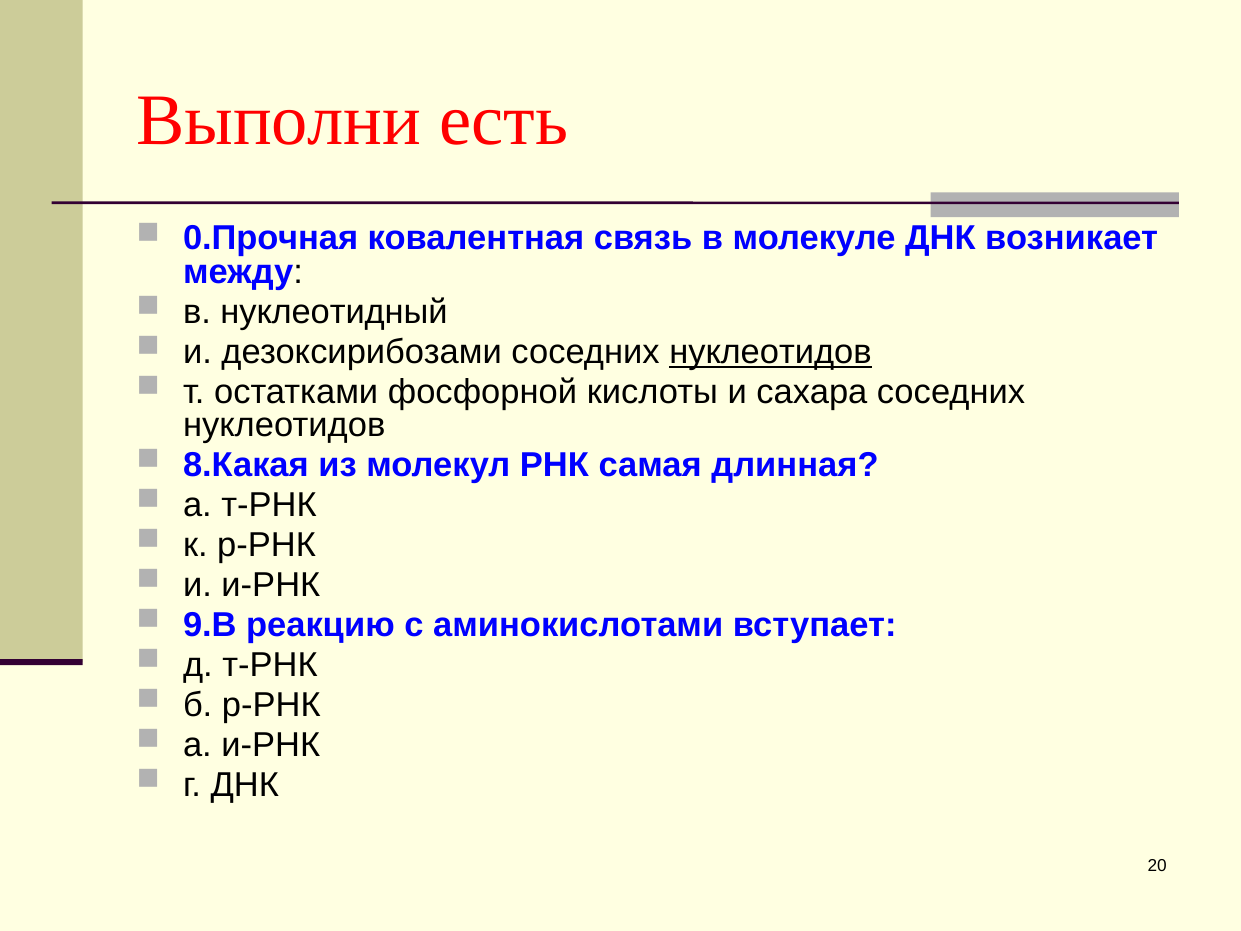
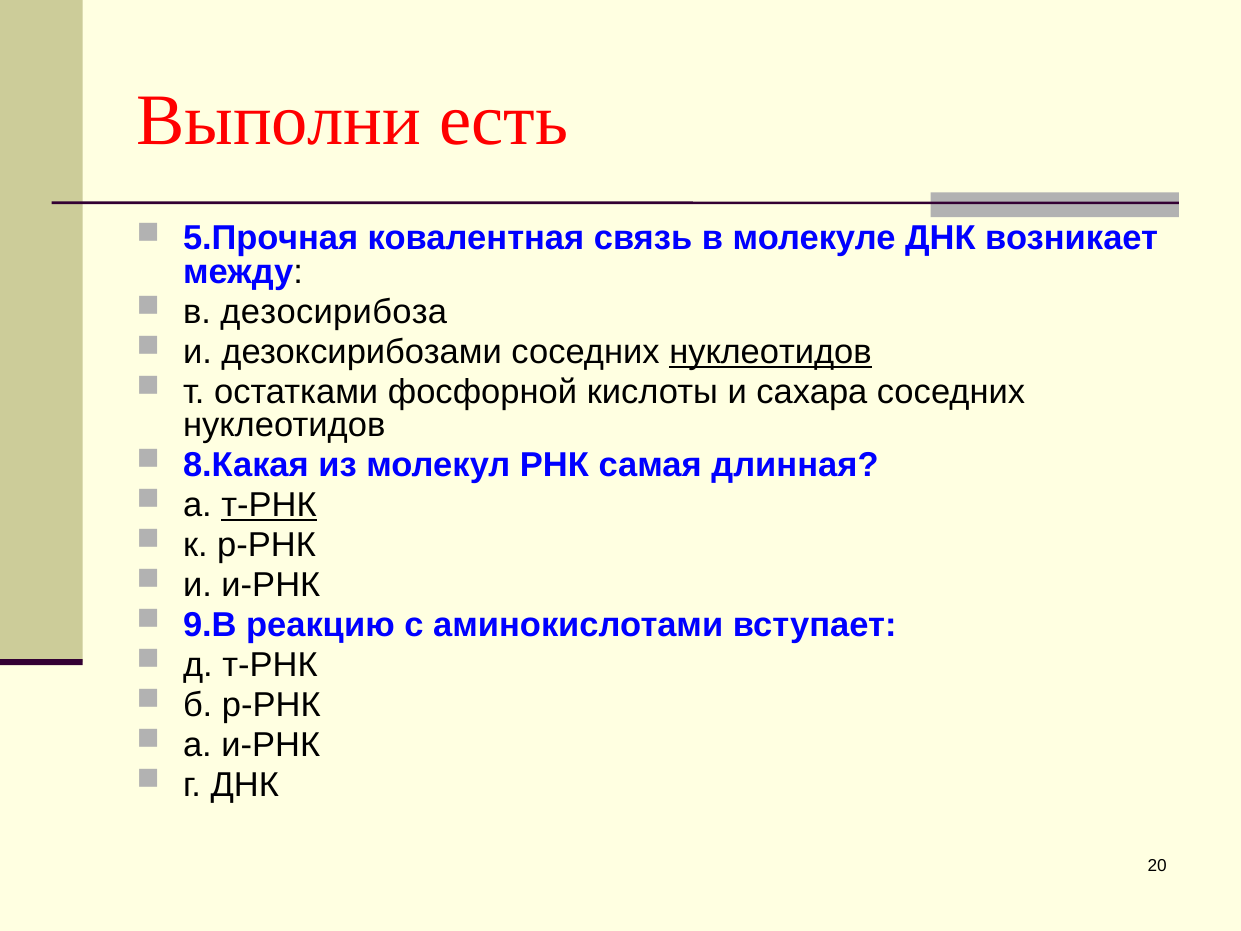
0.Прочная: 0.Прочная -> 5.Прочная
нуклеотидный: нуклеотидный -> дезосирибоза
т-РНК at (269, 505) underline: none -> present
